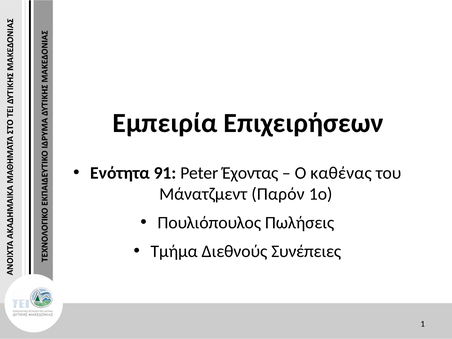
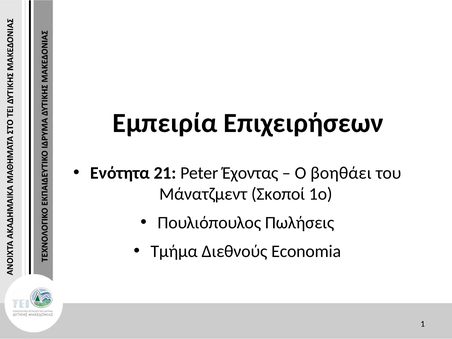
91: 91 -> 21
καθένας: καθένας -> βοηθάει
Παρόν: Παρόν -> Σκοποί
Συνέπειες: Συνέπειες -> Economia
